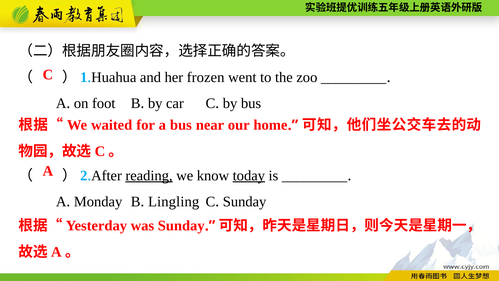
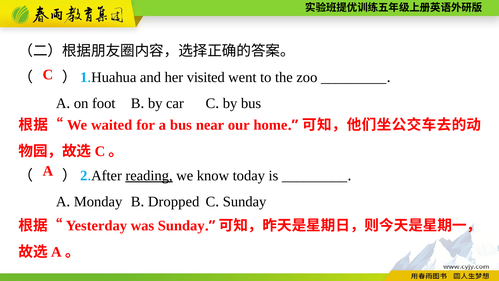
frozen: frozen -> visited
today underline: present -> none
Lingling: Lingling -> Dropped
